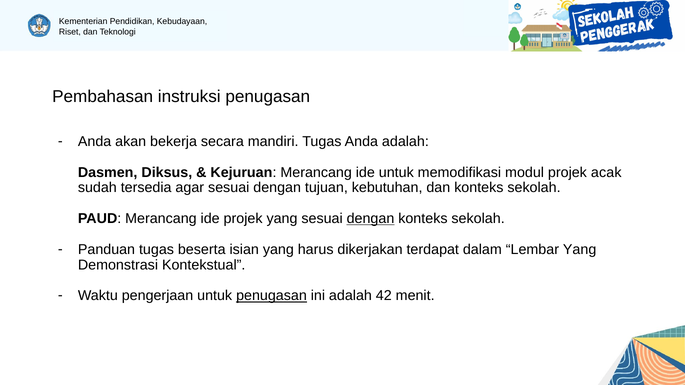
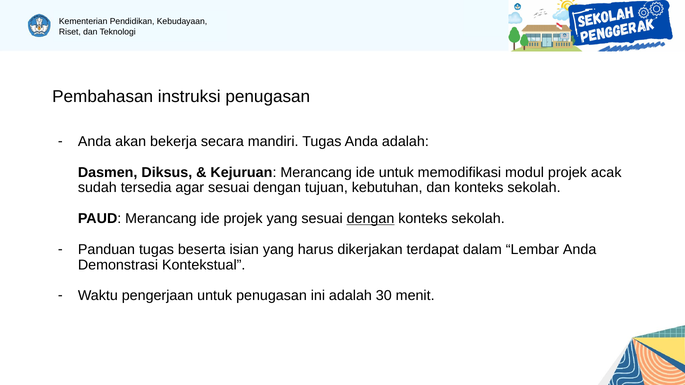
Lembar Yang: Yang -> Anda
penugasan at (271, 296) underline: present -> none
42: 42 -> 30
